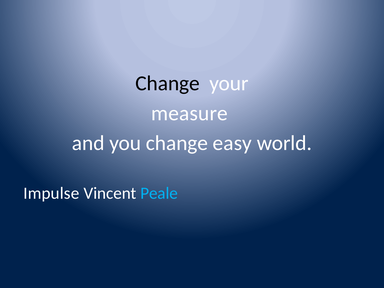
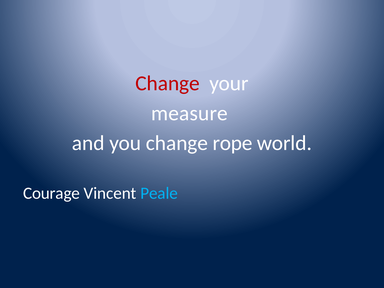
Change at (168, 83) colour: black -> red
easy: easy -> rope
Impulse: Impulse -> Courage
